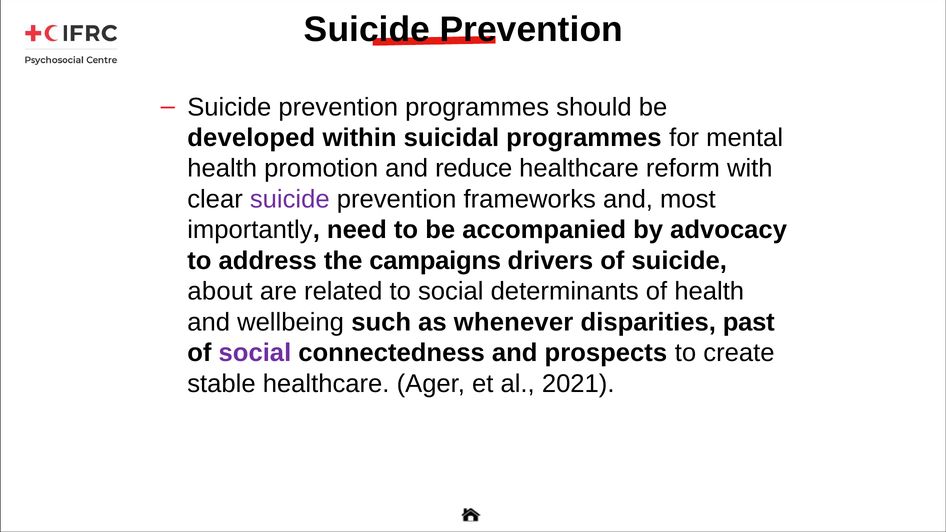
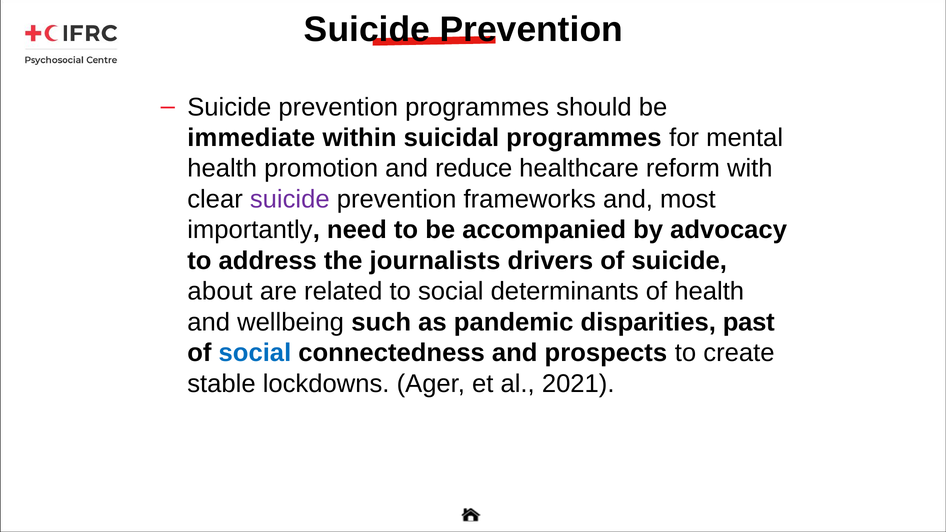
developed: developed -> immediate
campaigns: campaigns -> journalists
whenever: whenever -> pandemic
social at (255, 353) colour: purple -> blue
stable healthcare: healthcare -> lockdowns
